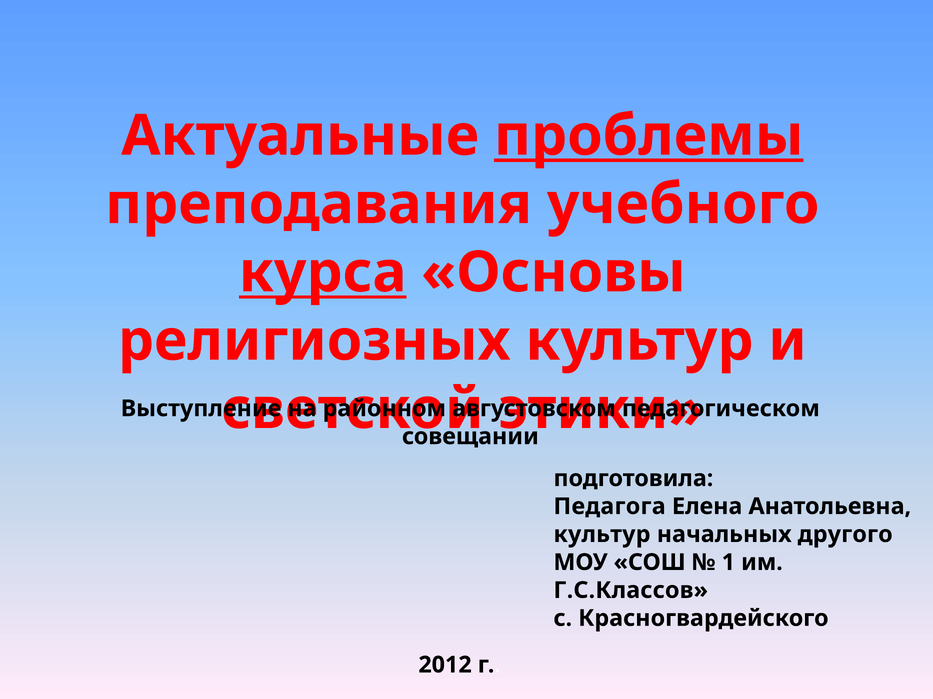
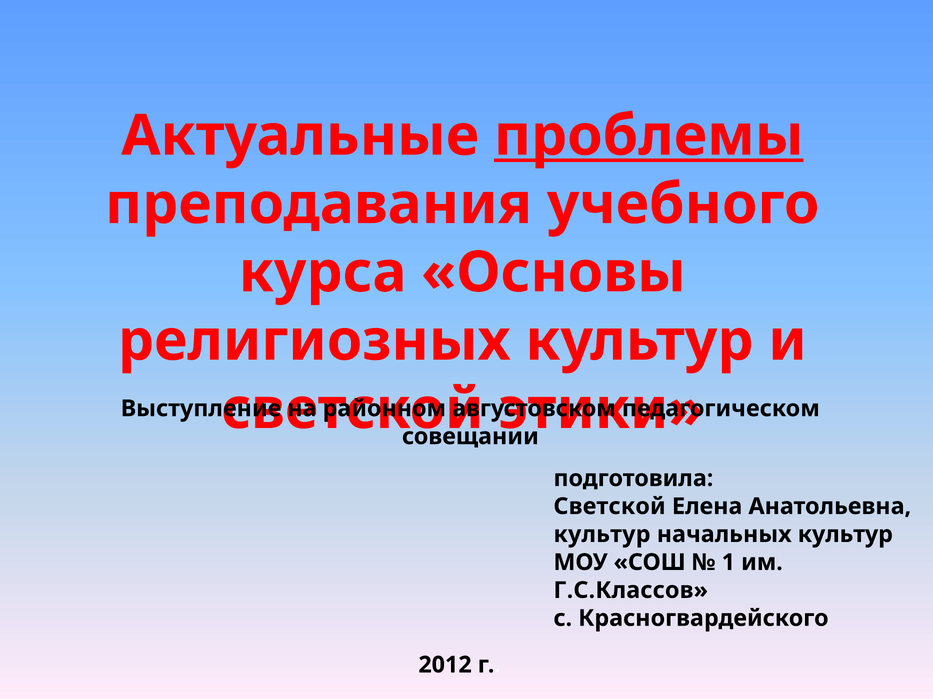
курса underline: present -> none
Педагога at (610, 507): Педагога -> Светской
начальных другого: другого -> культур
